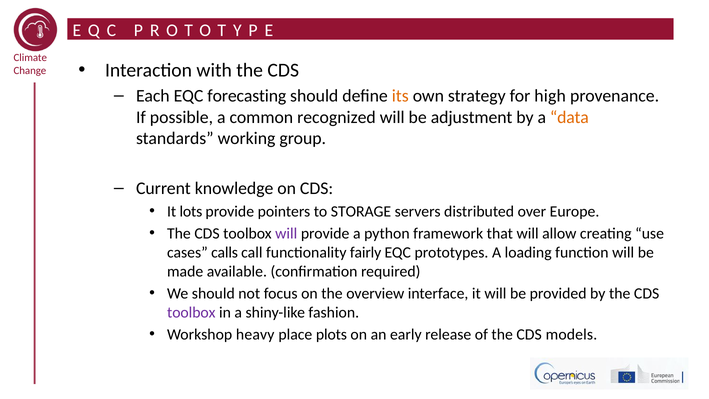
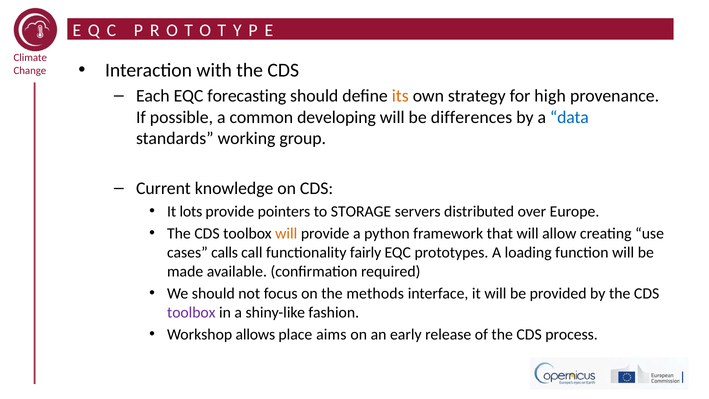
recognized: recognized -> developing
adjustment: adjustment -> differences
data colour: orange -> blue
will at (286, 233) colour: purple -> orange
overview: overview -> methods
heavy: heavy -> allows
plots: plots -> aims
models: models -> process
